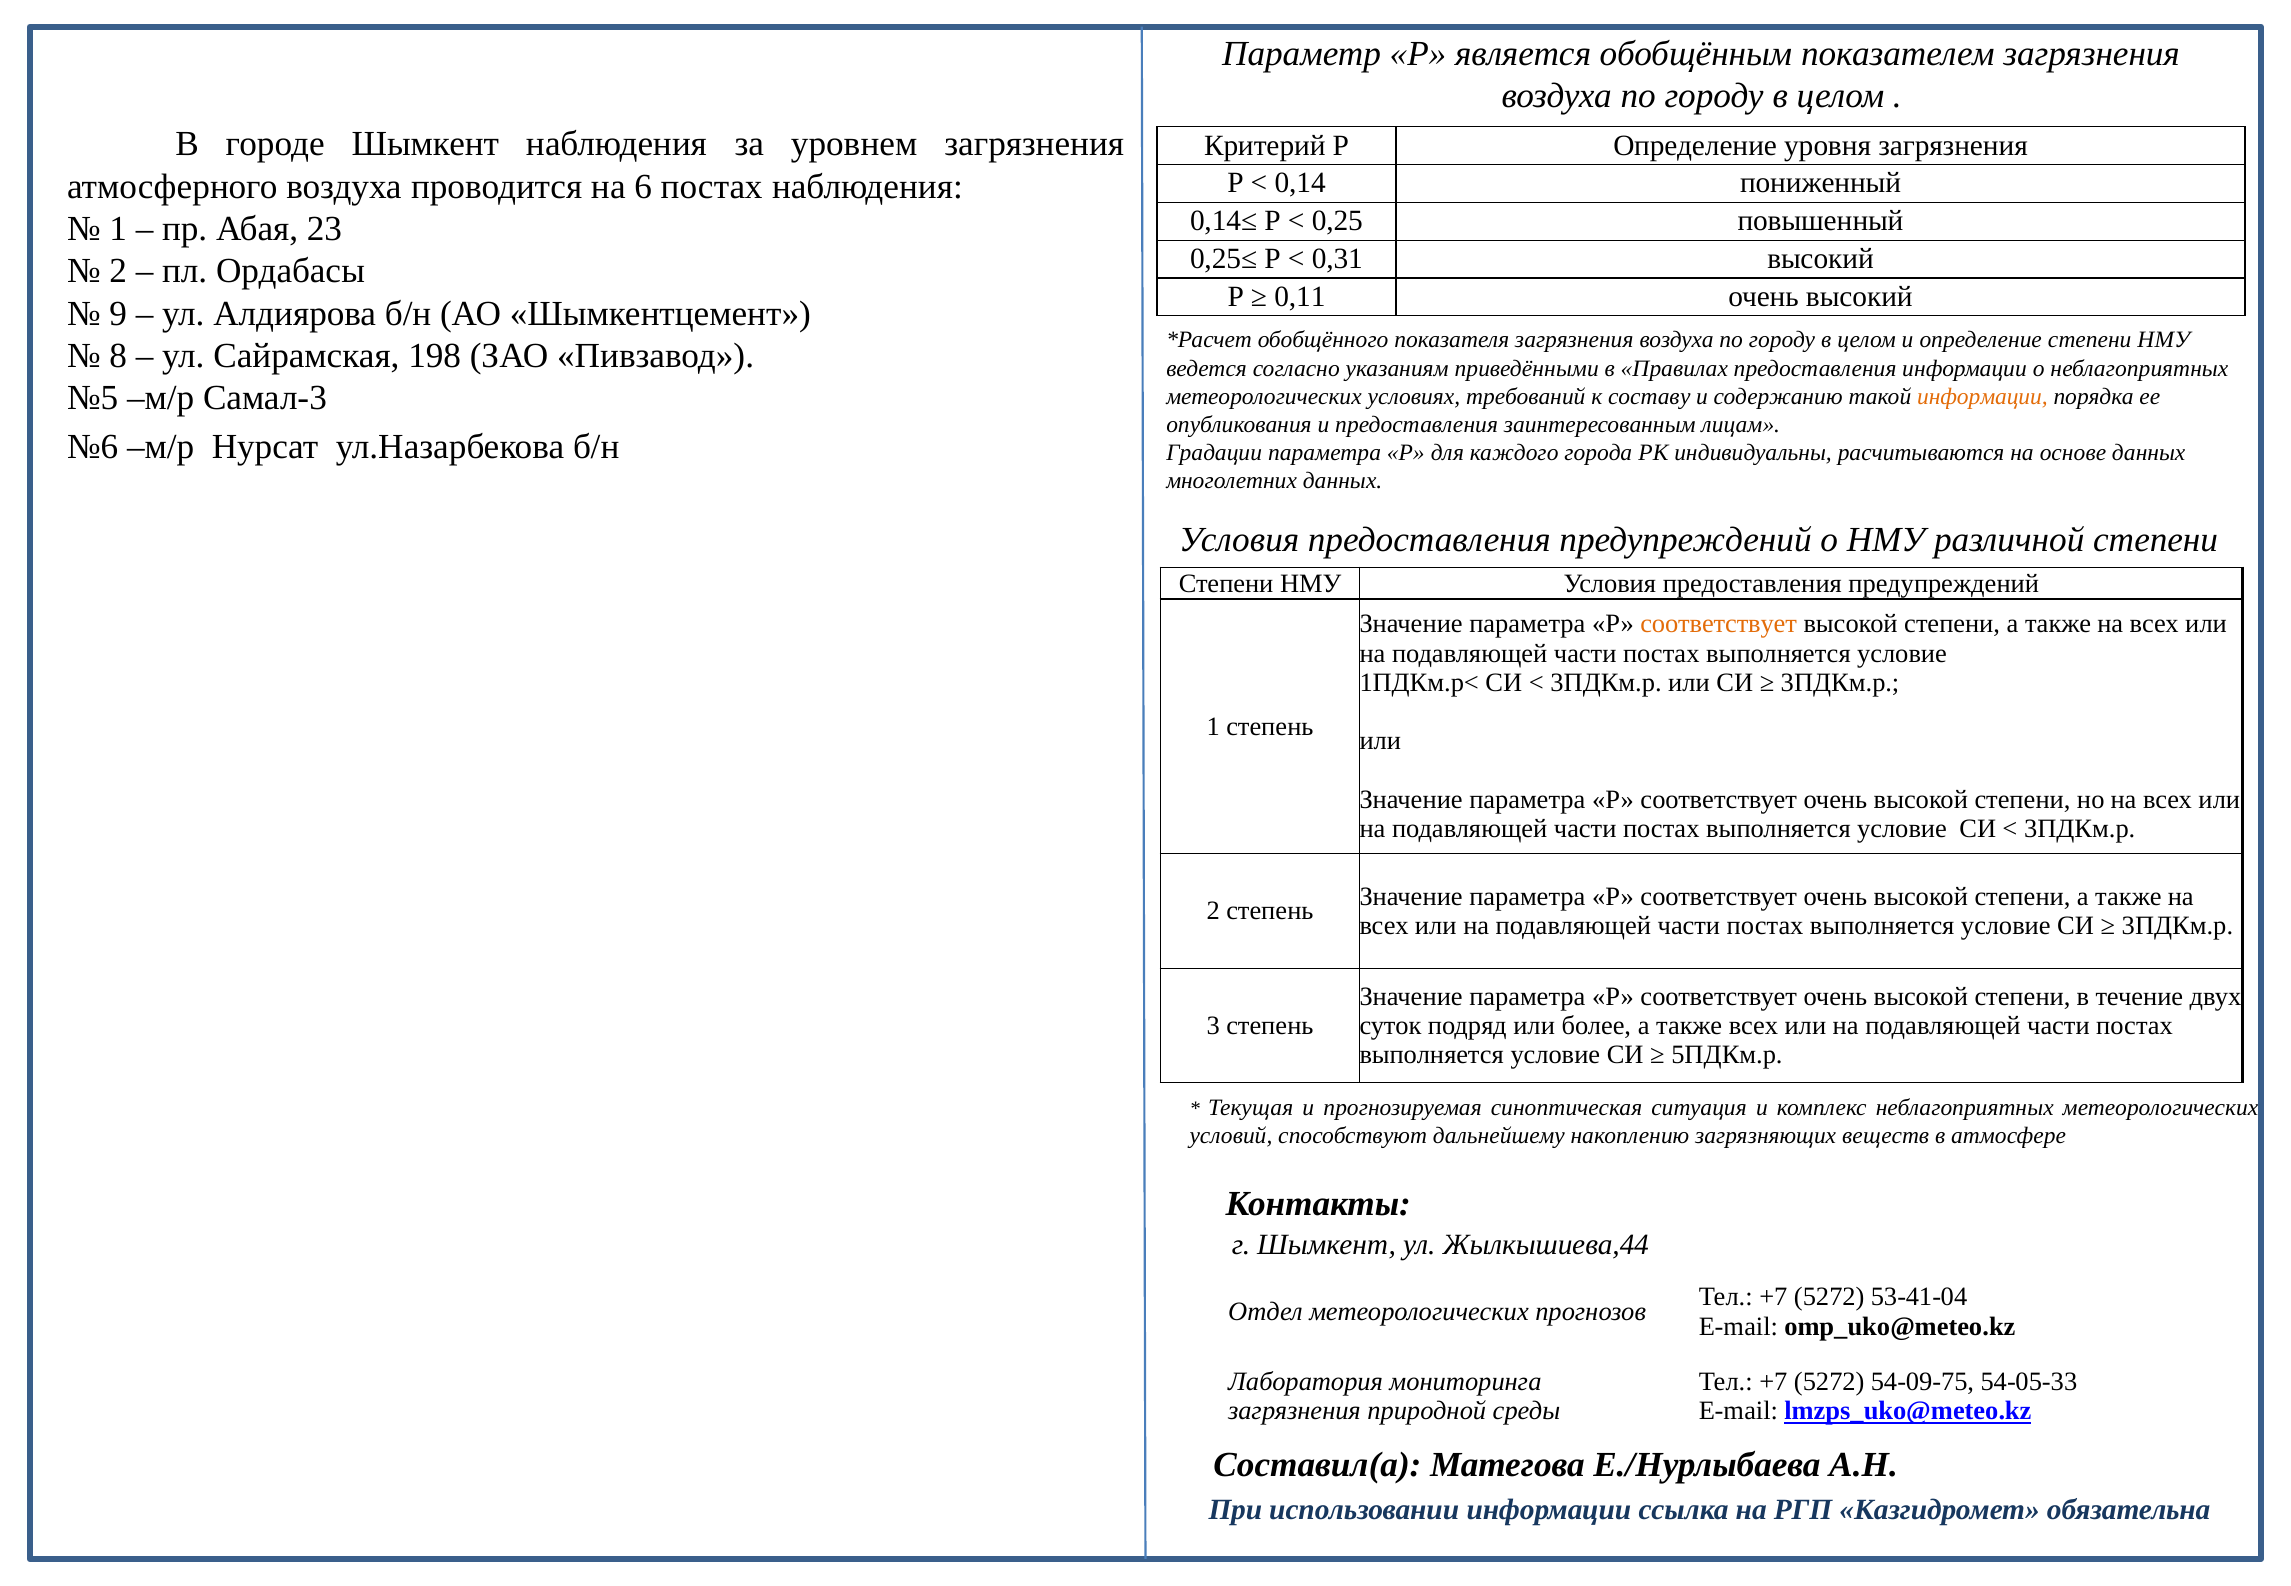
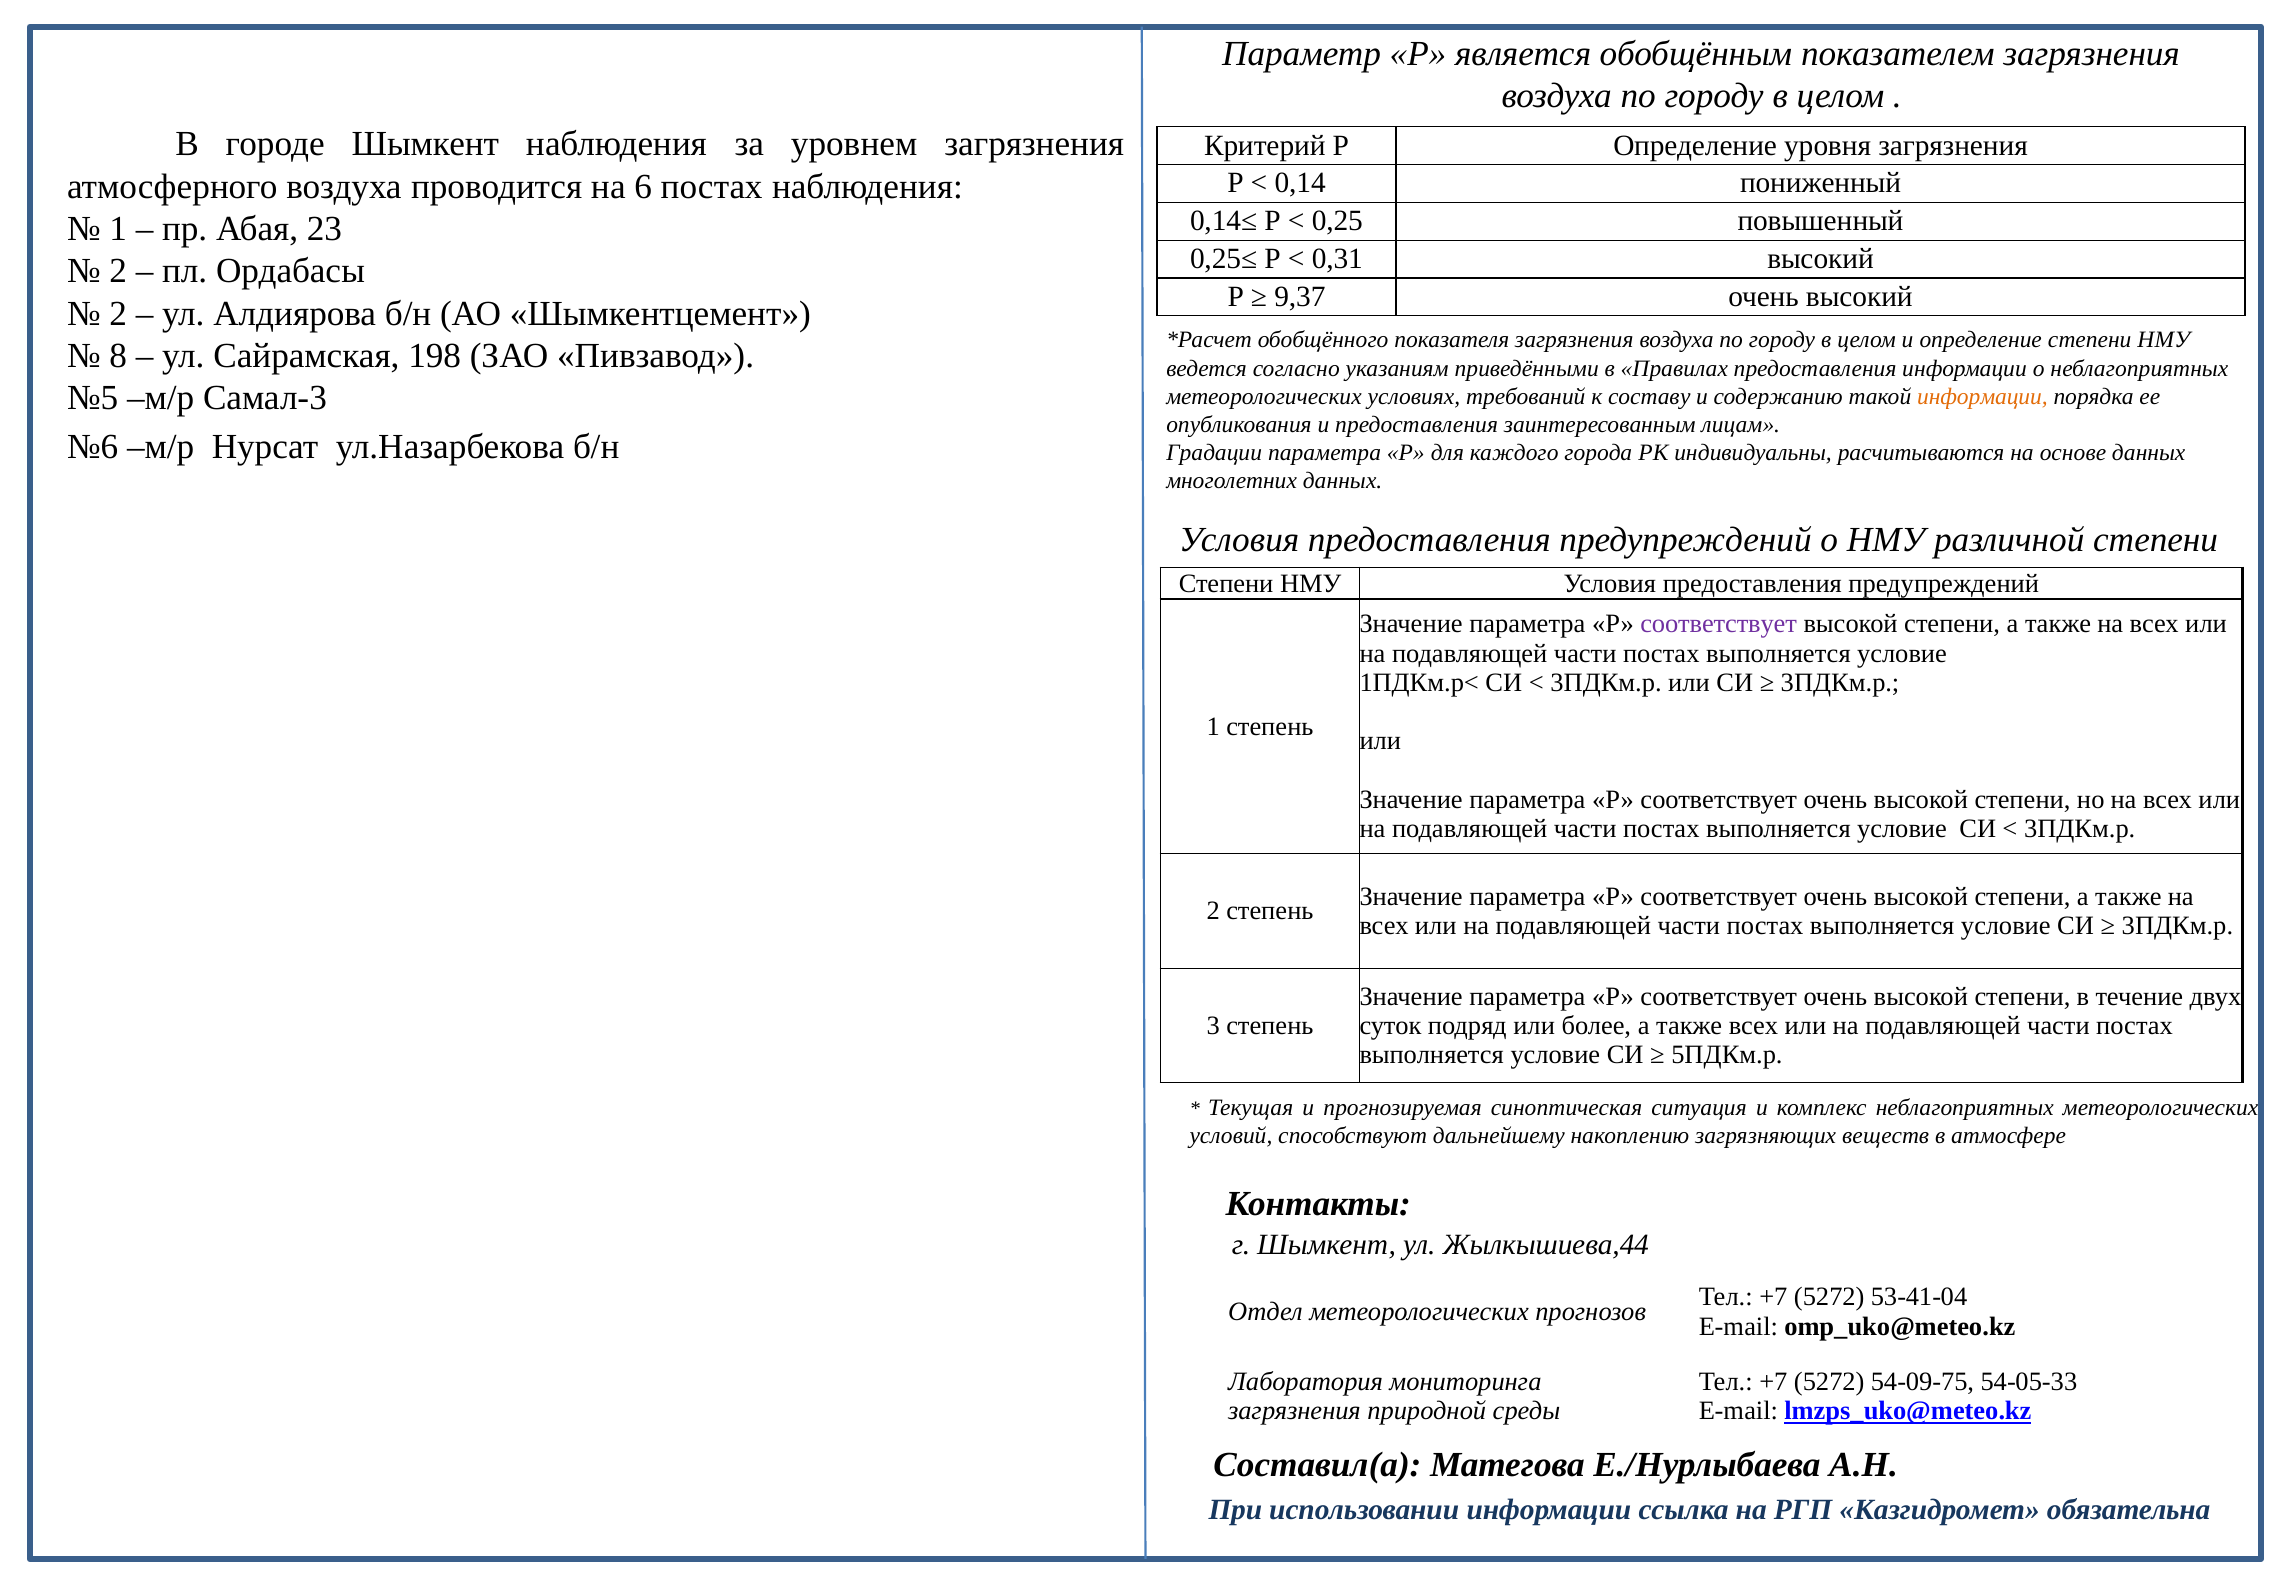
0,11: 0,11 -> 9,37
9 at (118, 313): 9 -> 2
соответствует at (1719, 624) colour: orange -> purple
